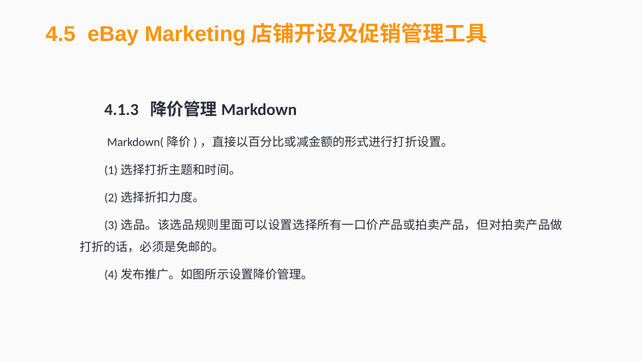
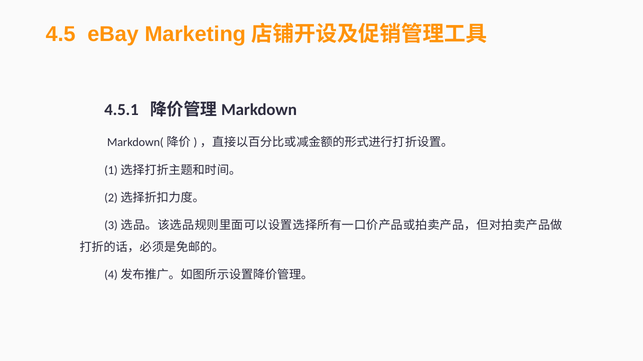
4.1.3: 4.1.3 -> 4.5.1
